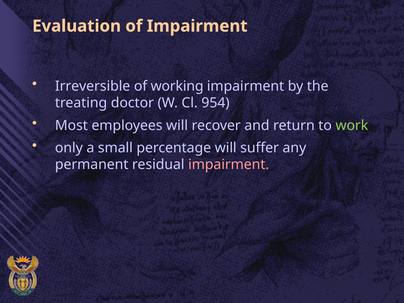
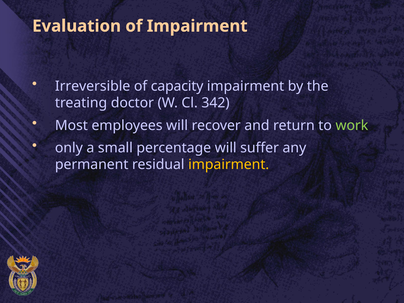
working: working -> capacity
954: 954 -> 342
impairment at (229, 165) colour: pink -> yellow
